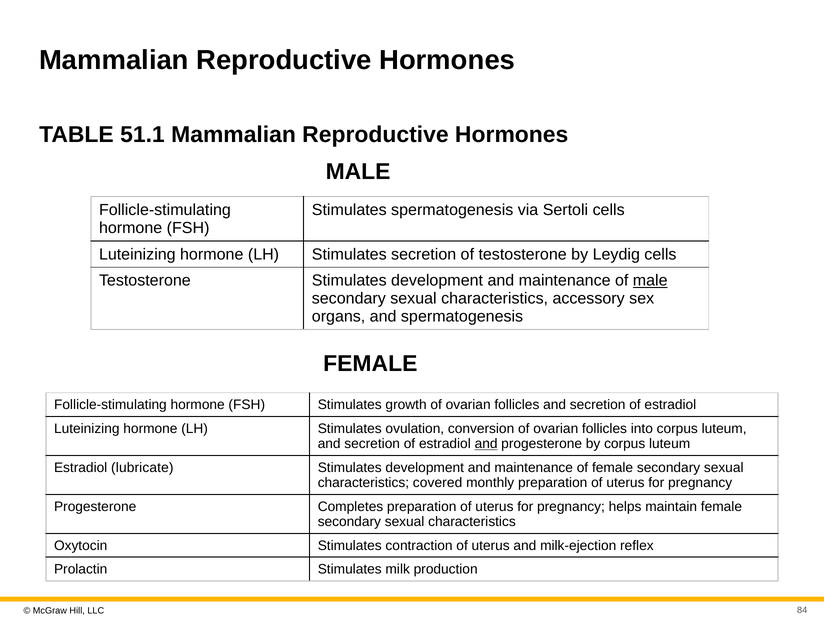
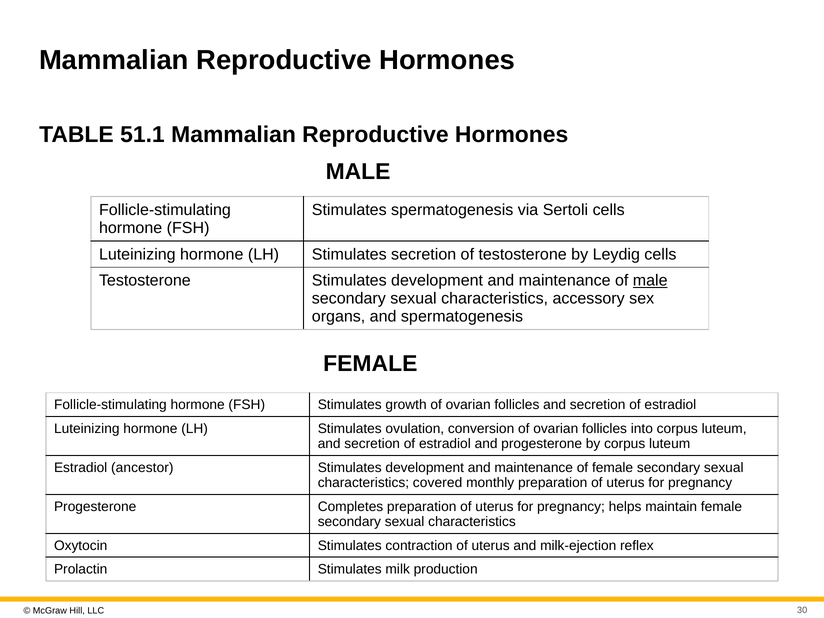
and at (486, 444) underline: present -> none
lubricate: lubricate -> ancestor
84: 84 -> 30
